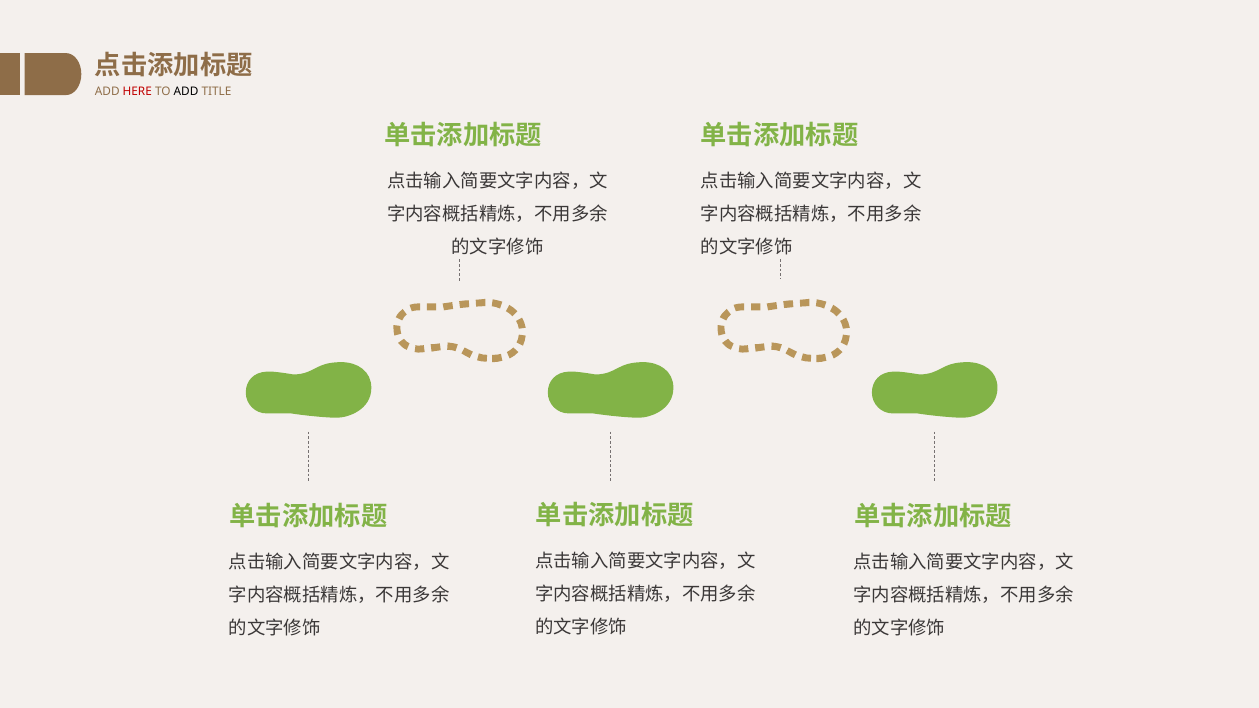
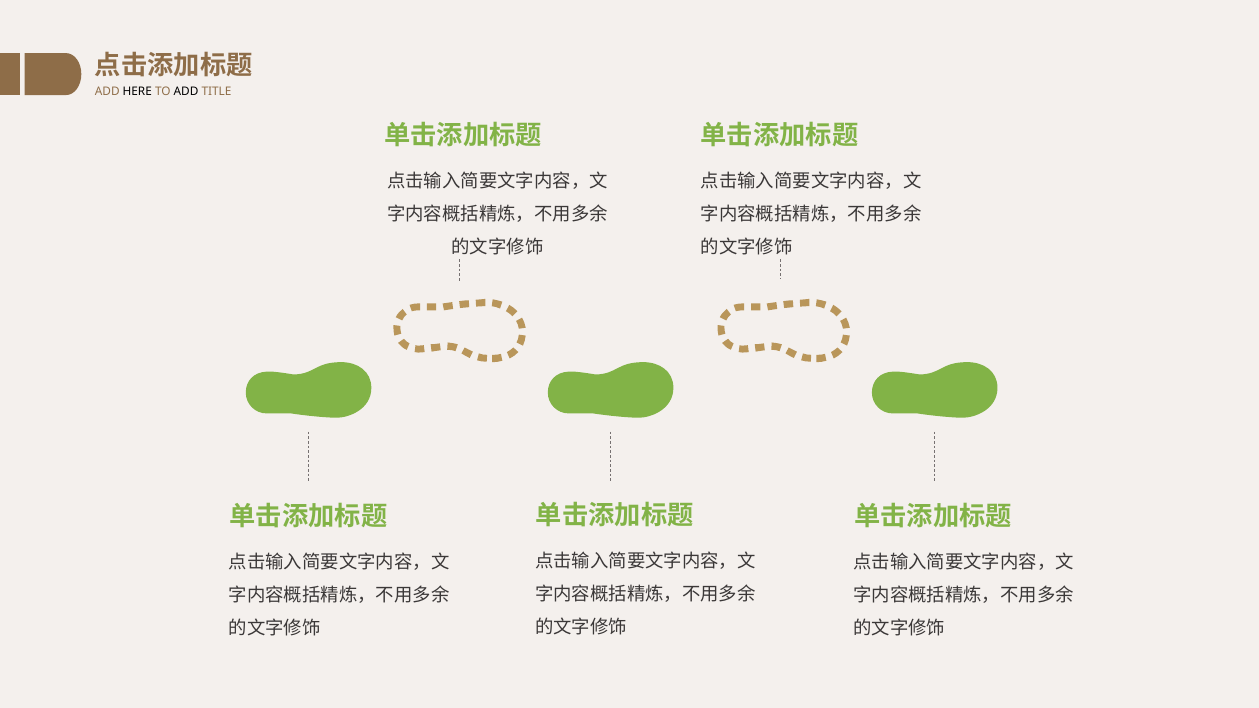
HERE colour: red -> black
